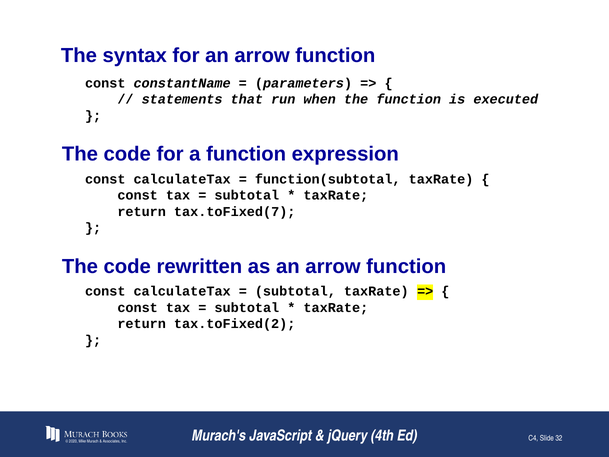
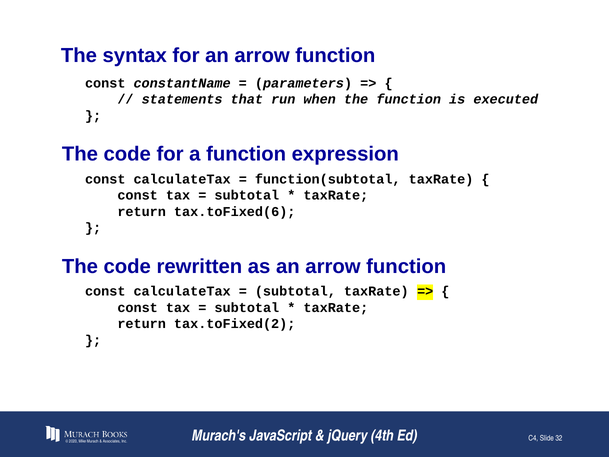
tax.toFixed(7: tax.toFixed(7 -> tax.toFixed(6
